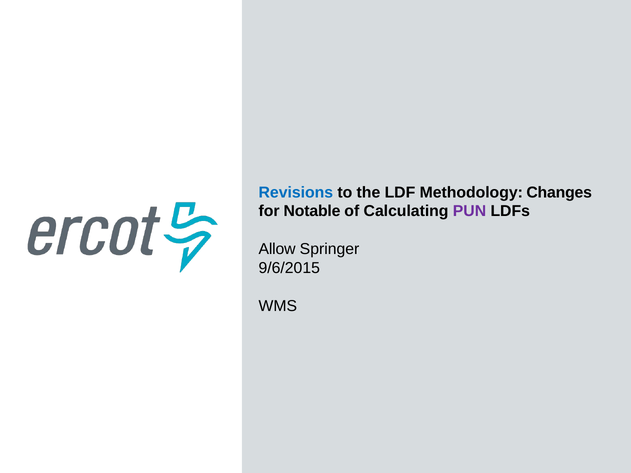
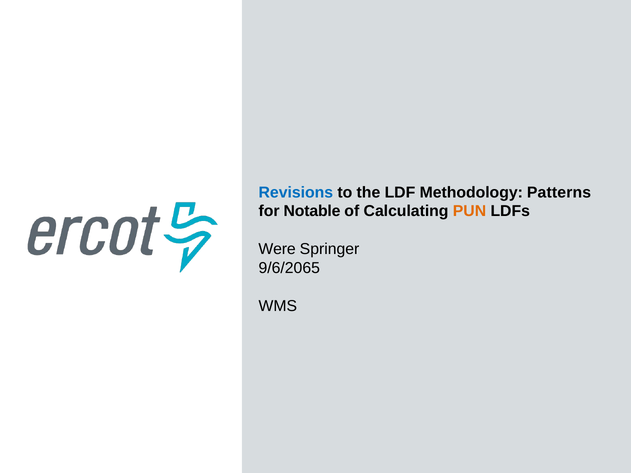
Changes: Changes -> Patterns
PUN colour: purple -> orange
Allow: Allow -> Were
9/6/2015: 9/6/2015 -> 9/6/2065
